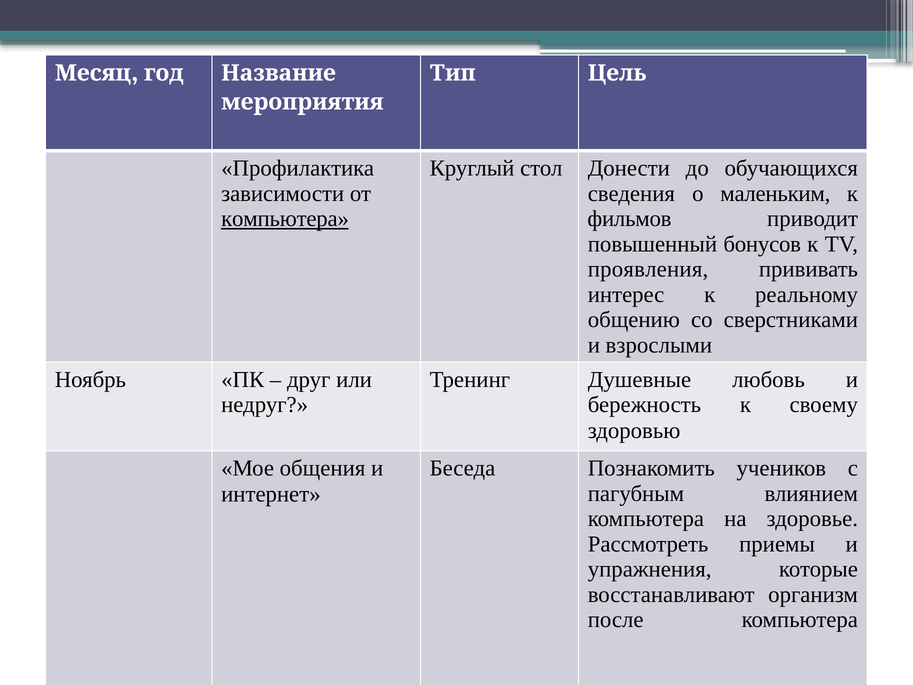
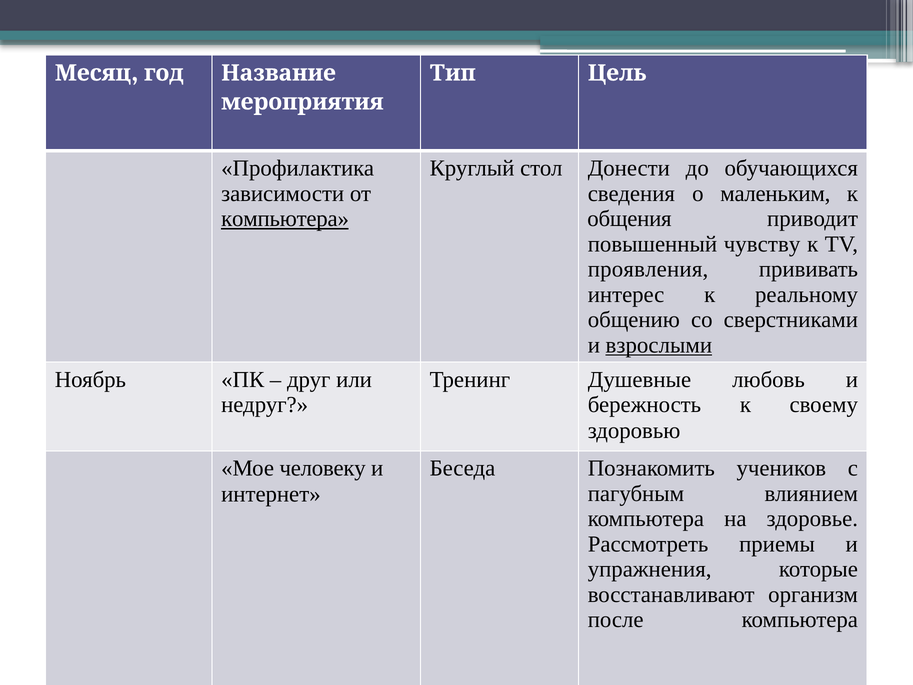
фильмов: фильмов -> общения
бонусов: бонусов -> чувству
взрослыми underline: none -> present
общения: общения -> человеку
